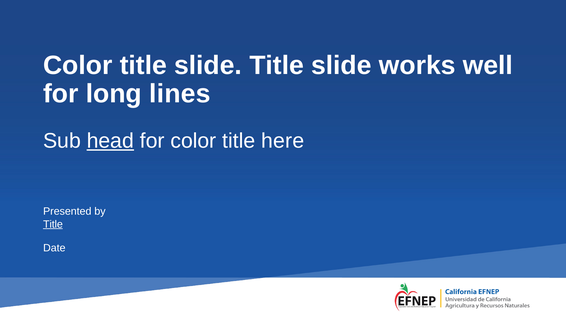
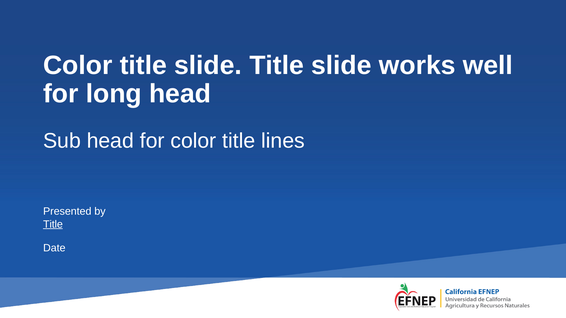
long lines: lines -> head
head at (110, 141) underline: present -> none
here: here -> lines
